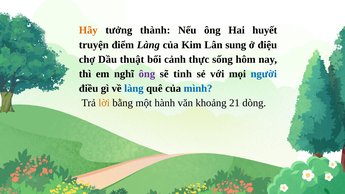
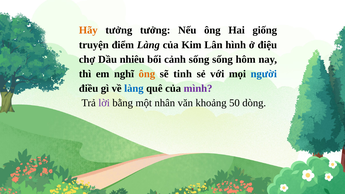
tưởng thành: thành -> tưởng
huyết: huyết -> giống
sung: sung -> hình
thuật: thuật -> nhiêu
cảnh thực: thực -> sống
ông at (147, 74) colour: purple -> orange
mình colour: blue -> purple
lời colour: orange -> purple
hành: hành -> nhân
21: 21 -> 50
